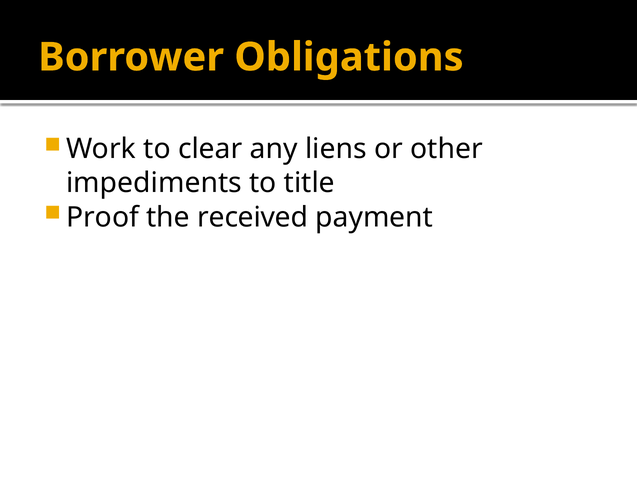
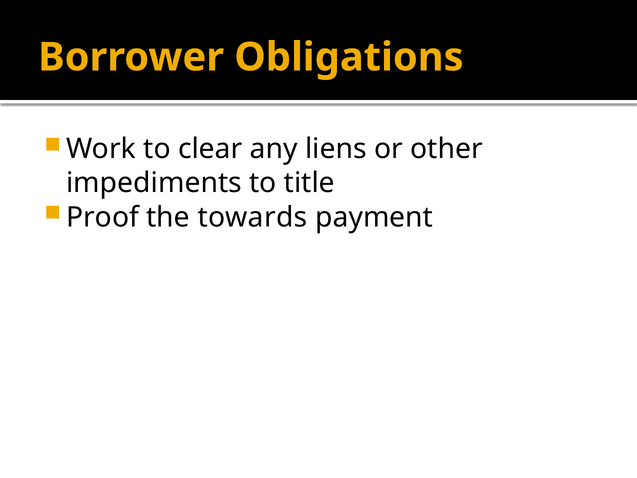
received: received -> towards
